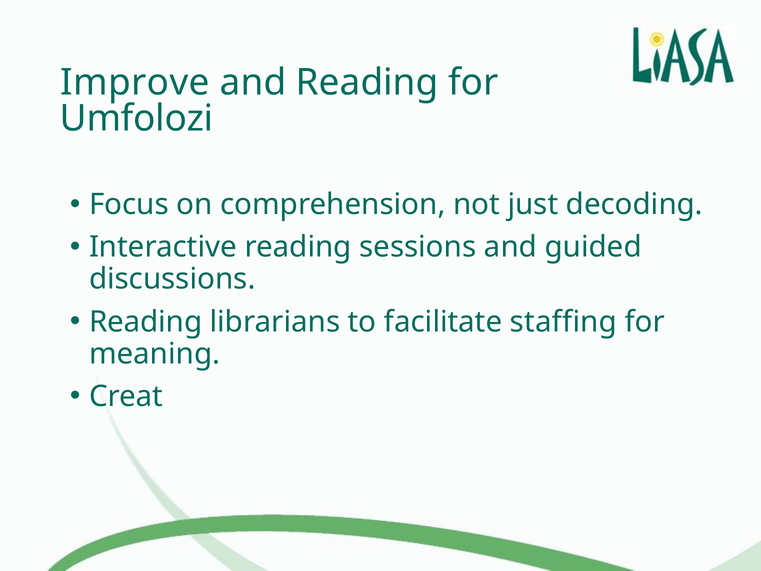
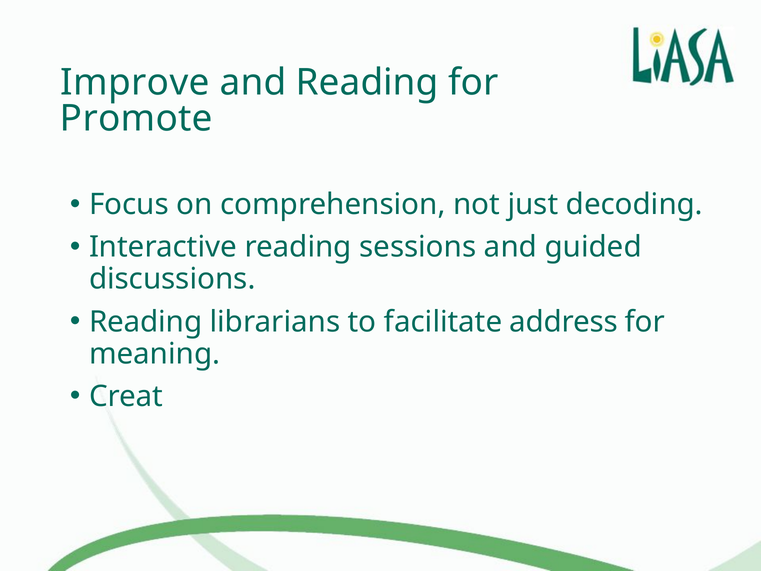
Umfolozi: Umfolozi -> Promote
staffing: staffing -> address
